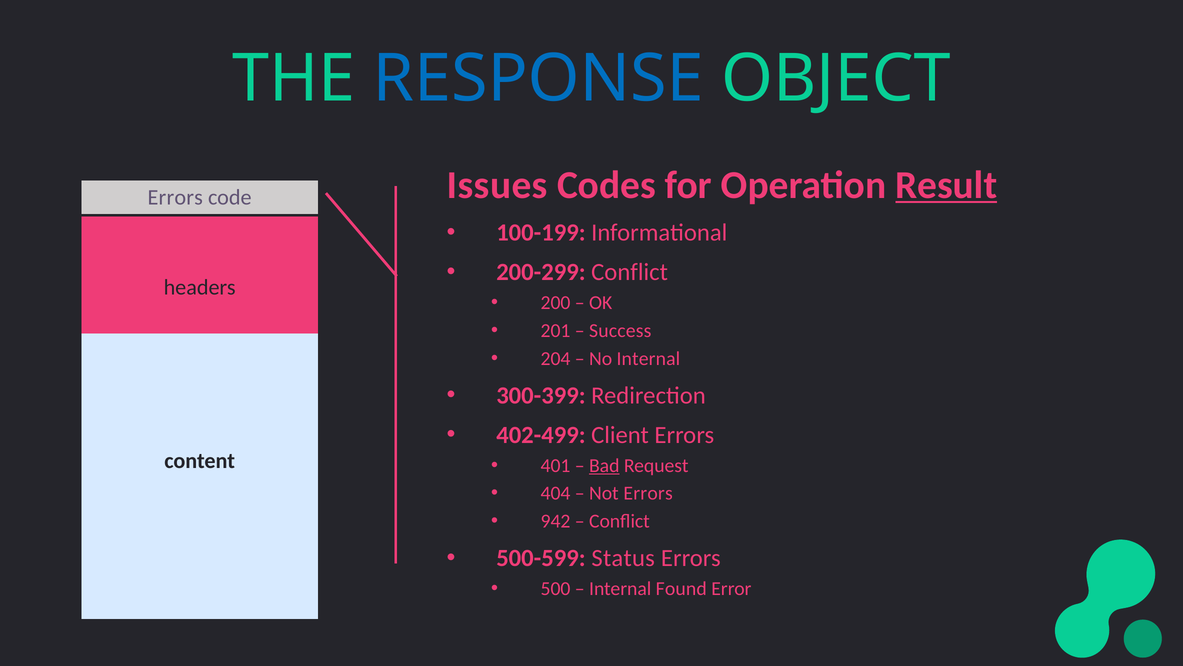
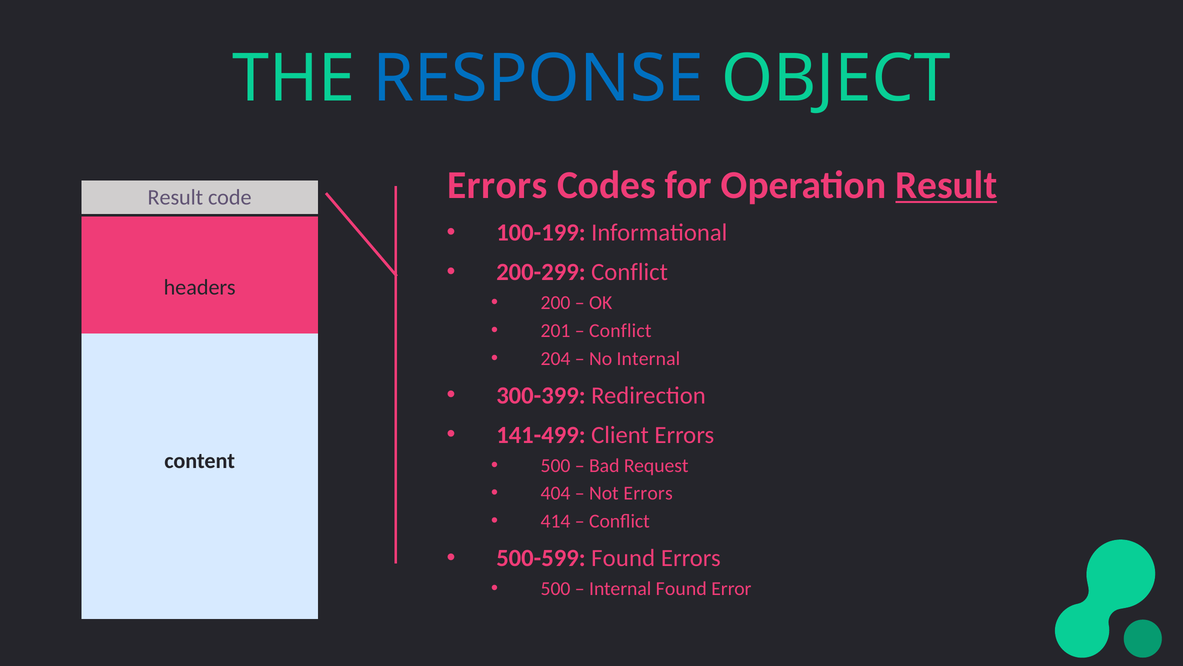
Issues at (497, 185): Issues -> Errors
Errors at (175, 197): Errors -> Result
Success at (620, 330): Success -> Conflict
402-499: 402-499 -> 141-499
401 at (556, 465): 401 -> 500
Bad underline: present -> none
942: 942 -> 414
500-599 Status: Status -> Found
